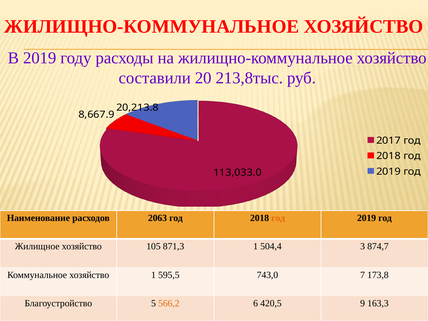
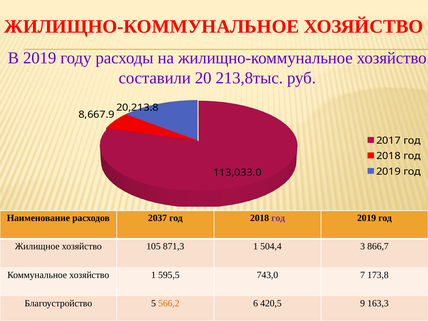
2063: 2063 -> 2037
год at (278, 218) colour: orange -> purple
874,7: 874,7 -> 866,7
